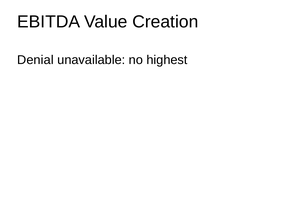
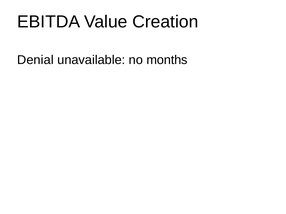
highest: highest -> months
